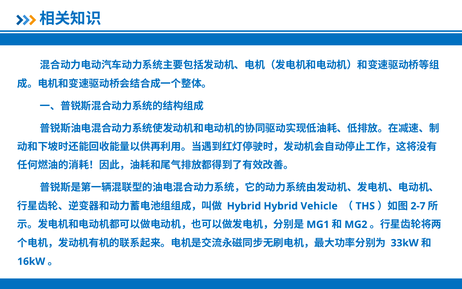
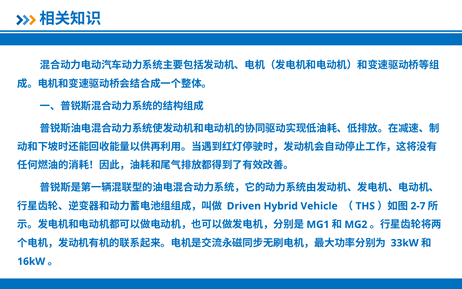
Hybrid at (244, 206): Hybrid -> Driven
